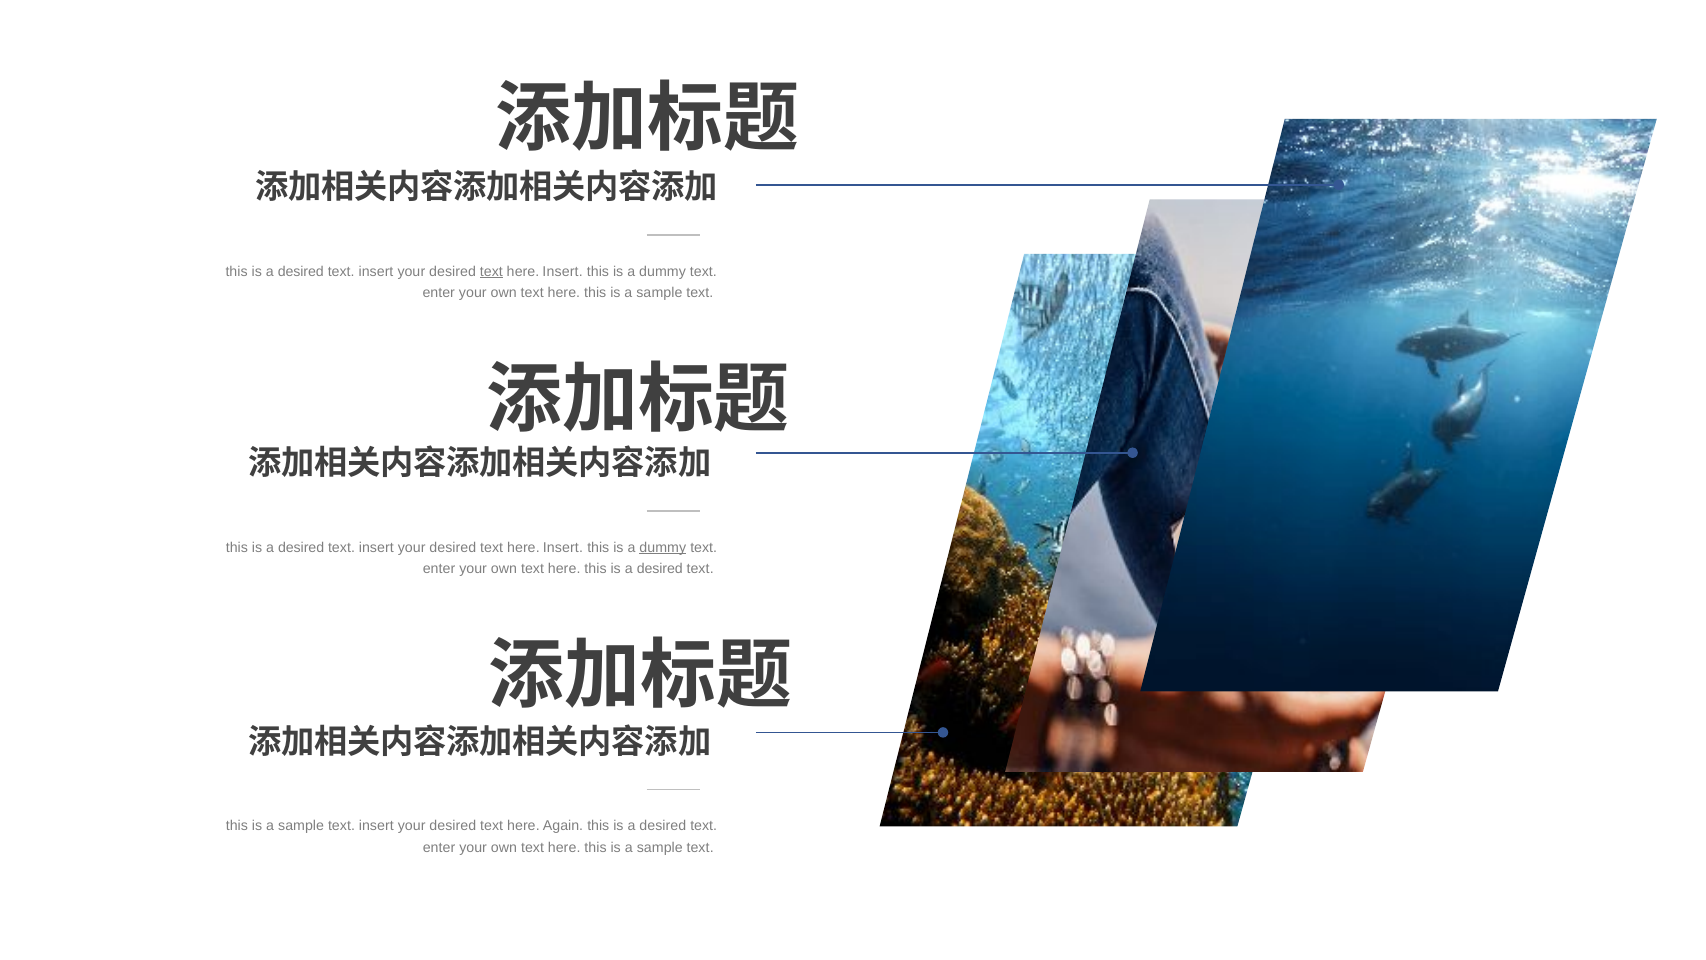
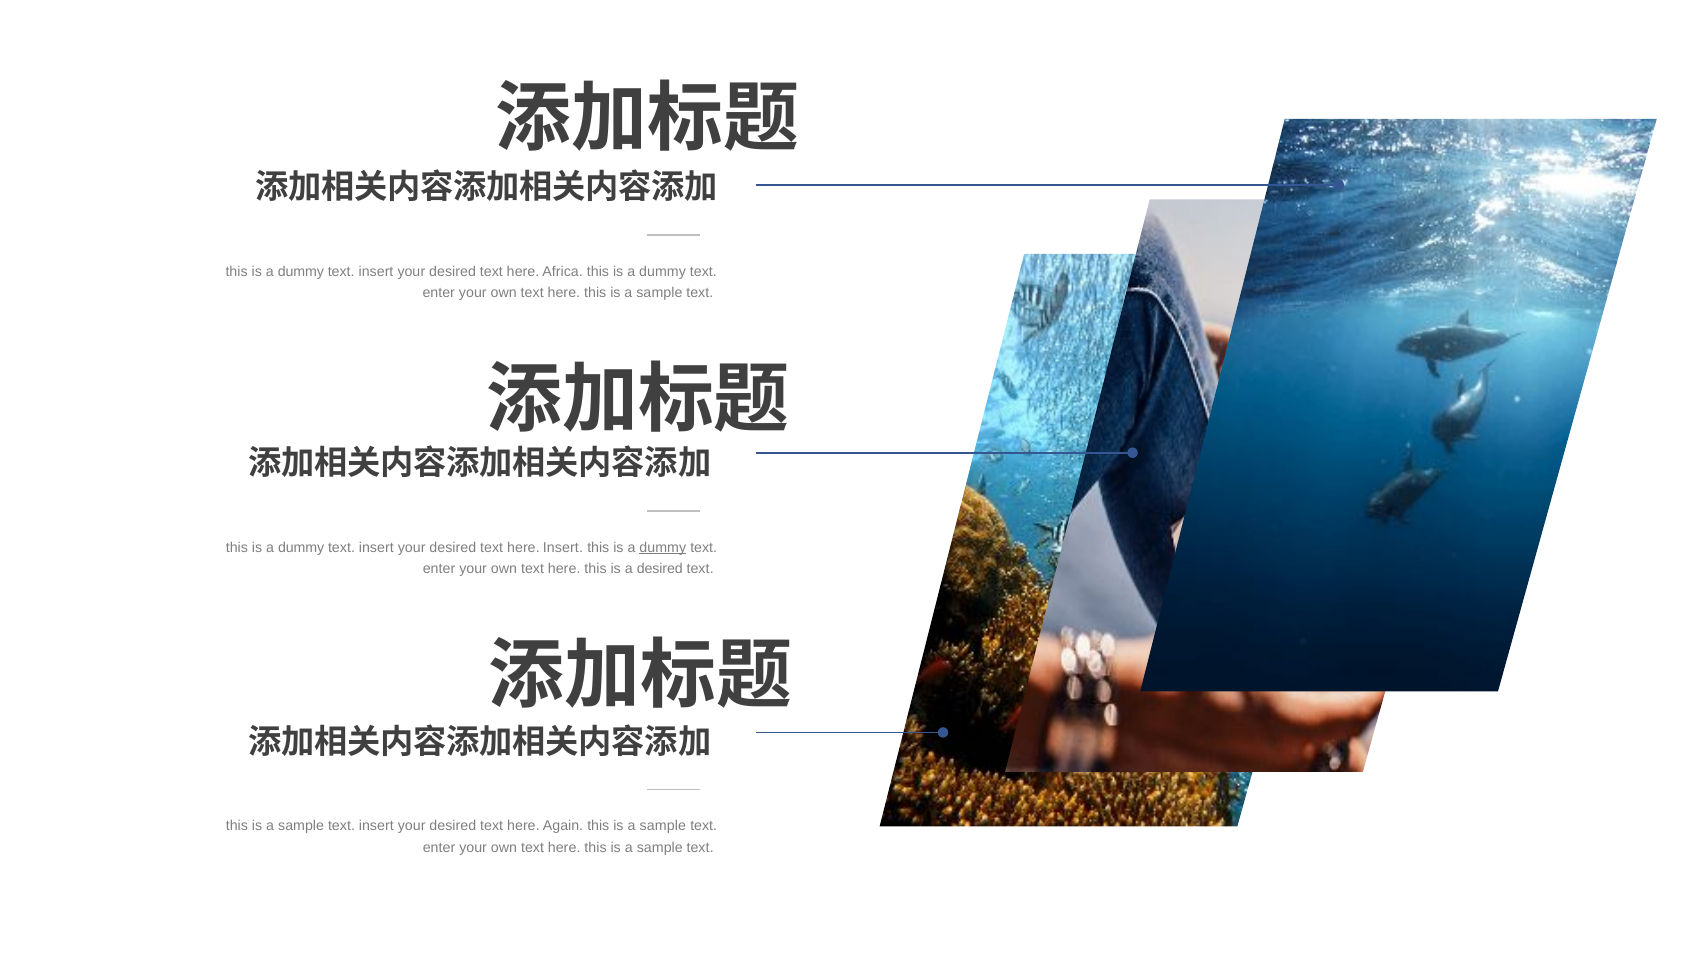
desired at (301, 271): desired -> dummy
text at (491, 271) underline: present -> none
Insert at (563, 271): Insert -> Africa
desired at (301, 547): desired -> dummy
desired at (663, 826): desired -> sample
